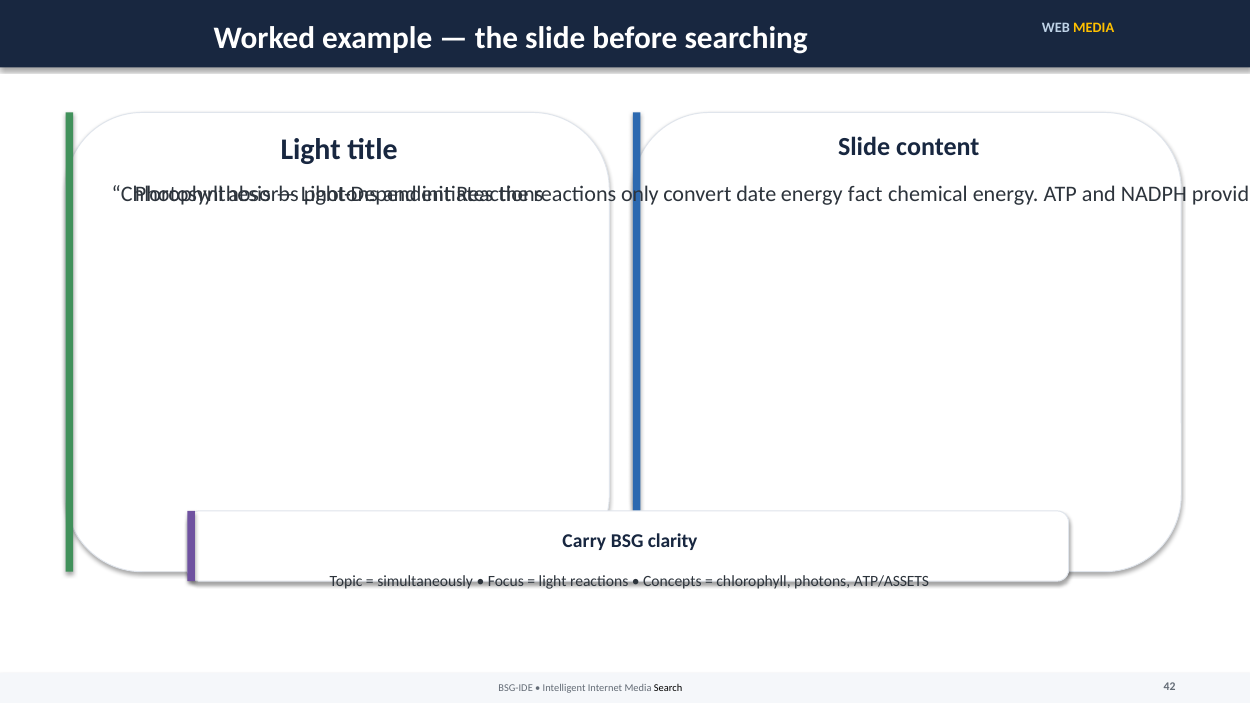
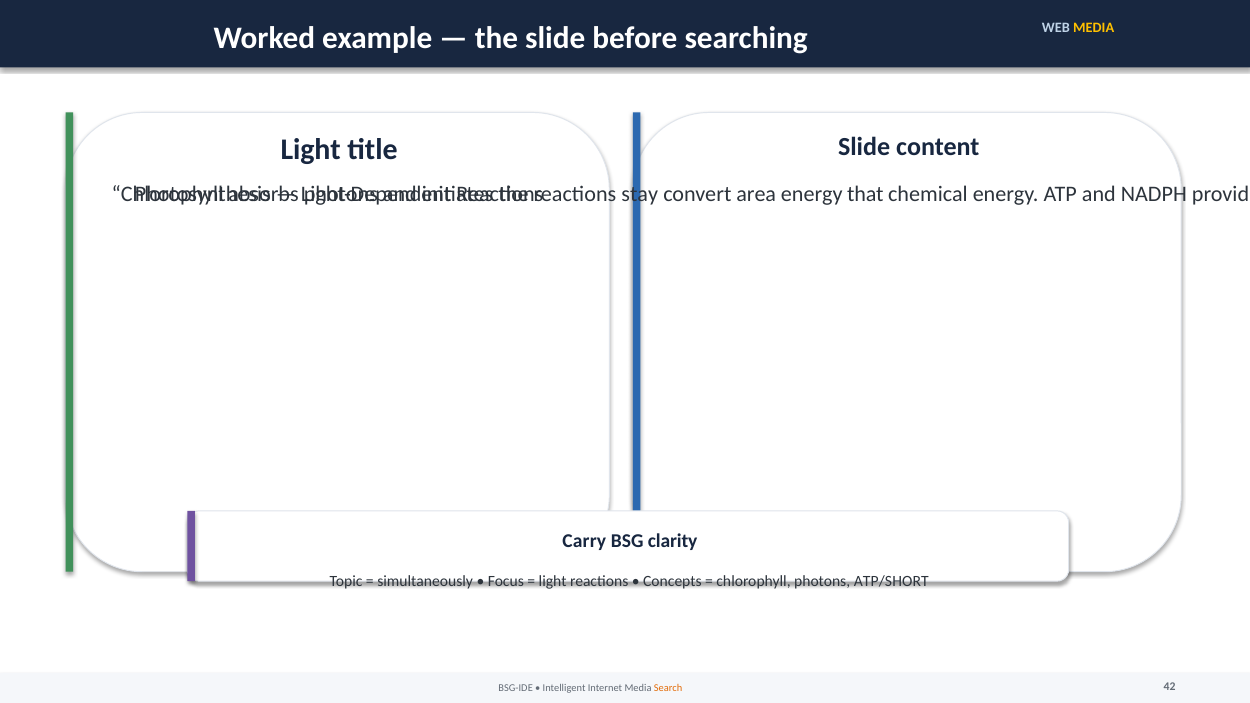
only: only -> stay
date: date -> area
fact: fact -> that
ATP/ASSETS: ATP/ASSETS -> ATP/SHORT
Search colour: black -> orange
